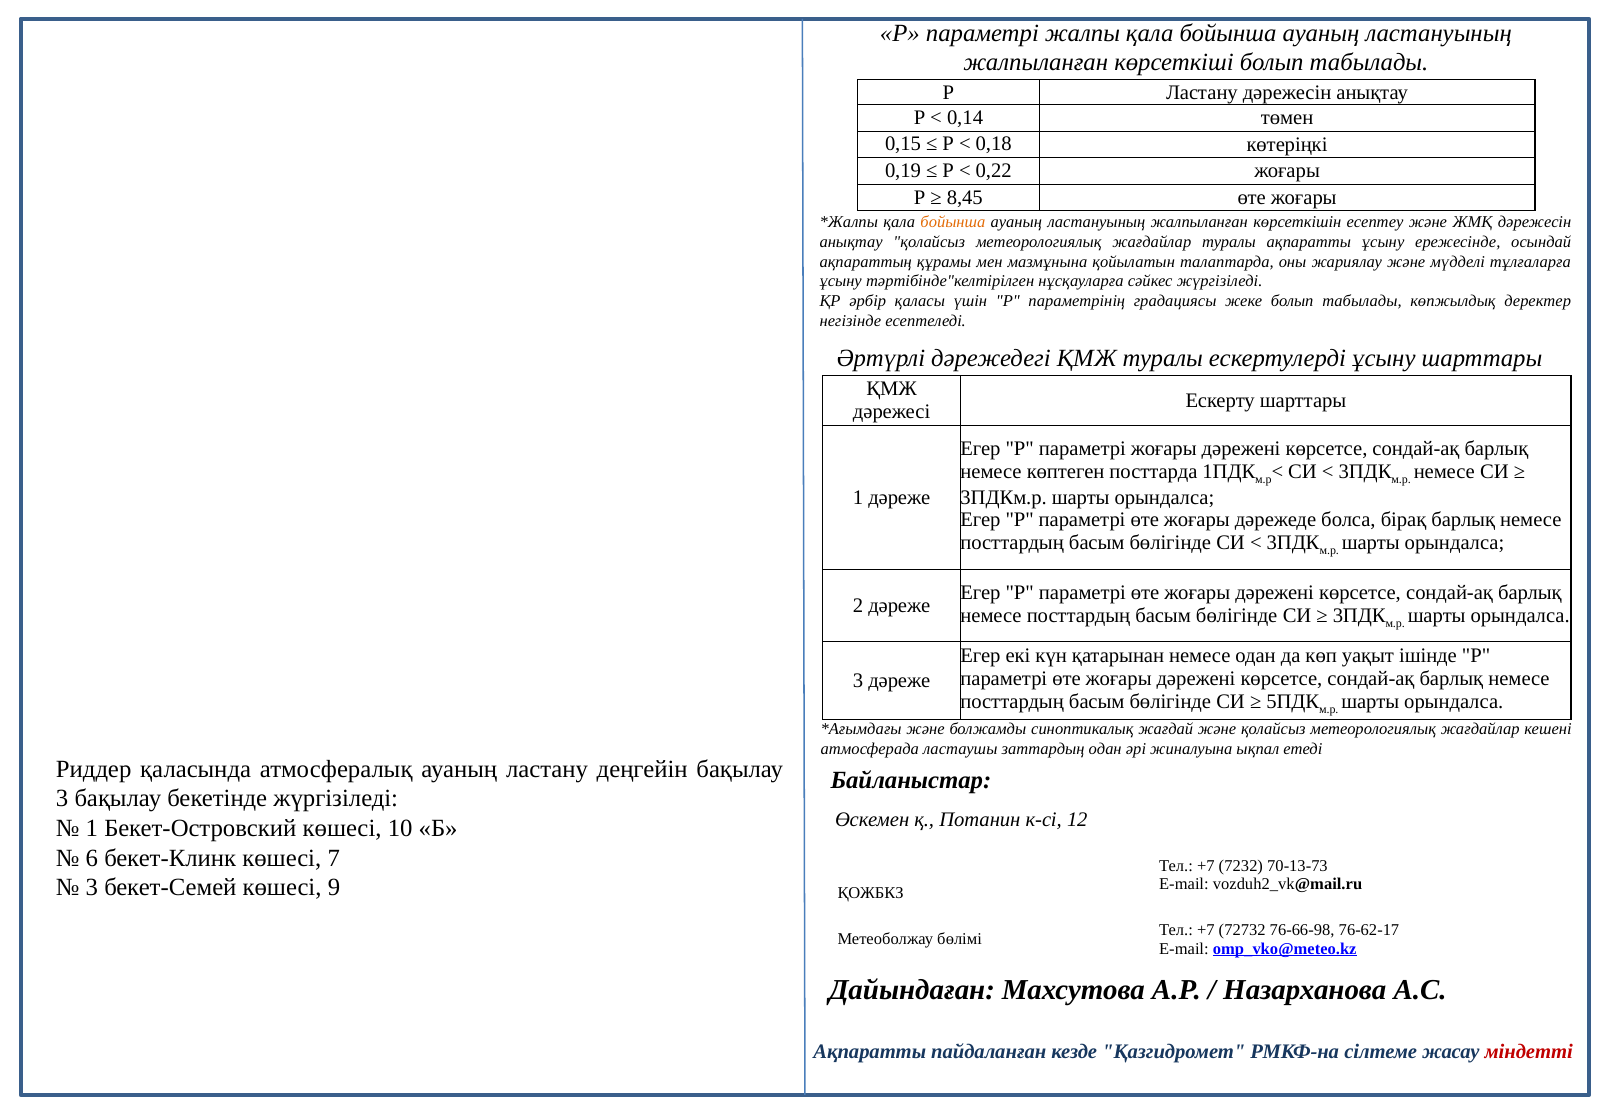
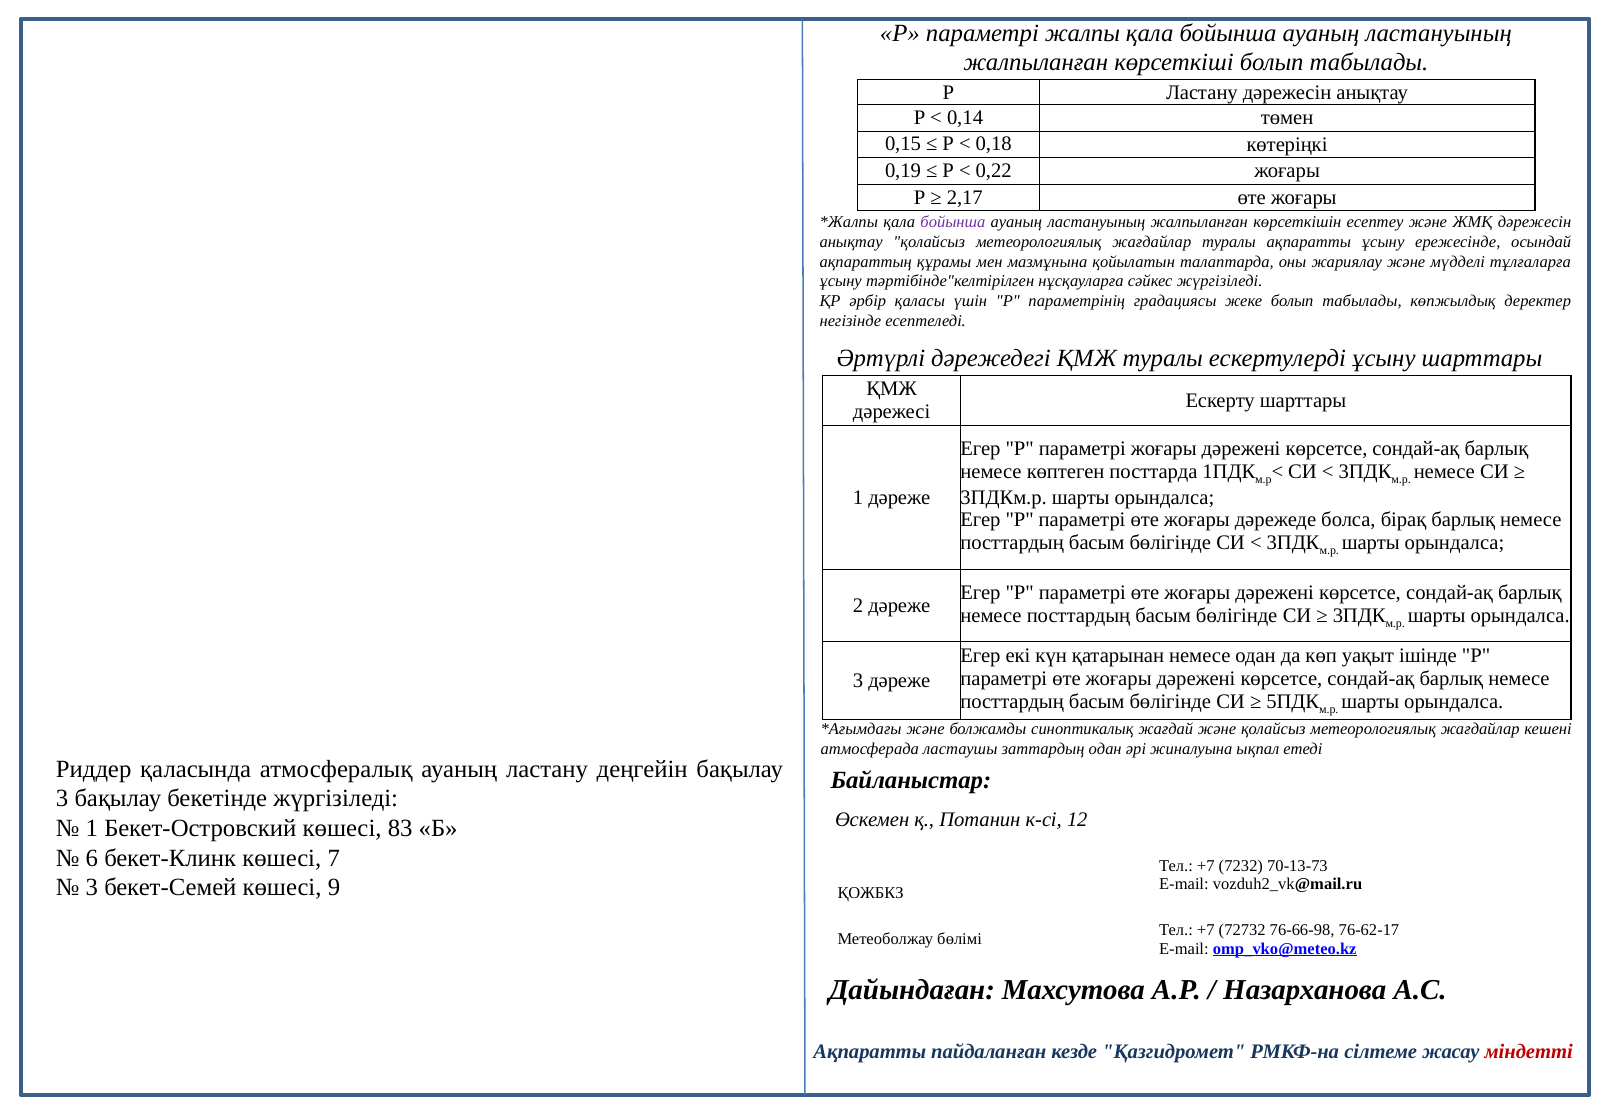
8,45: 8,45 -> 2,17
бойынша at (953, 222) colour: orange -> purple
10: 10 -> 83
